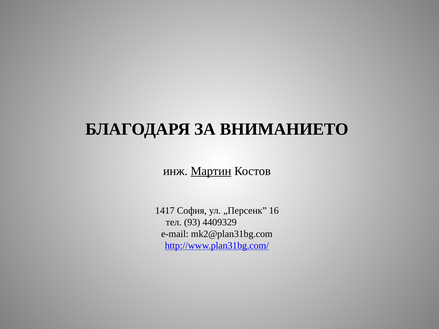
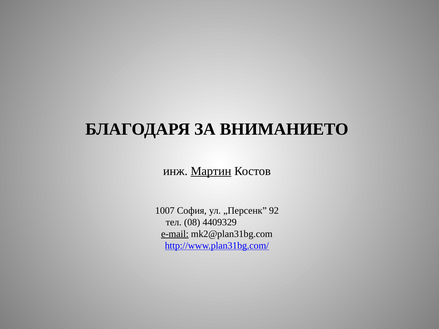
1417: 1417 -> 1007
16: 16 -> 92
93: 93 -> 08
e-mail underline: none -> present
